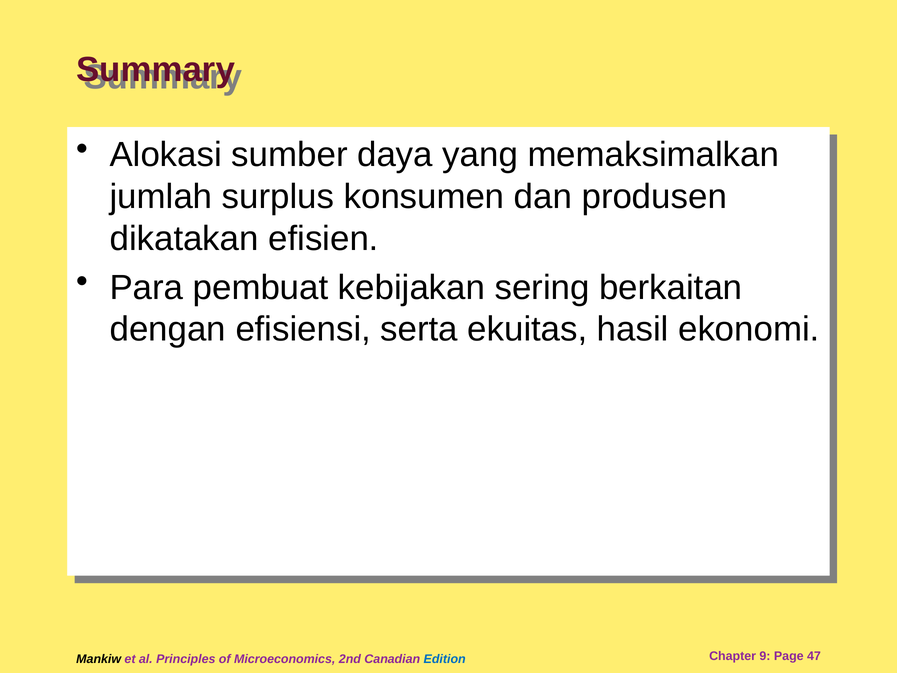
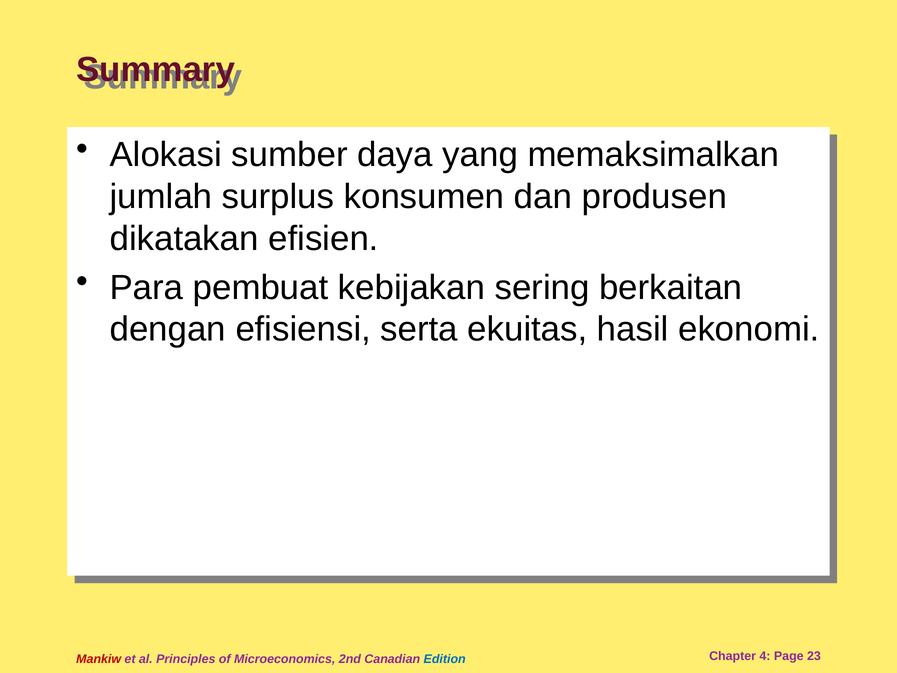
Mankiw colour: black -> red
9: 9 -> 4
47: 47 -> 23
